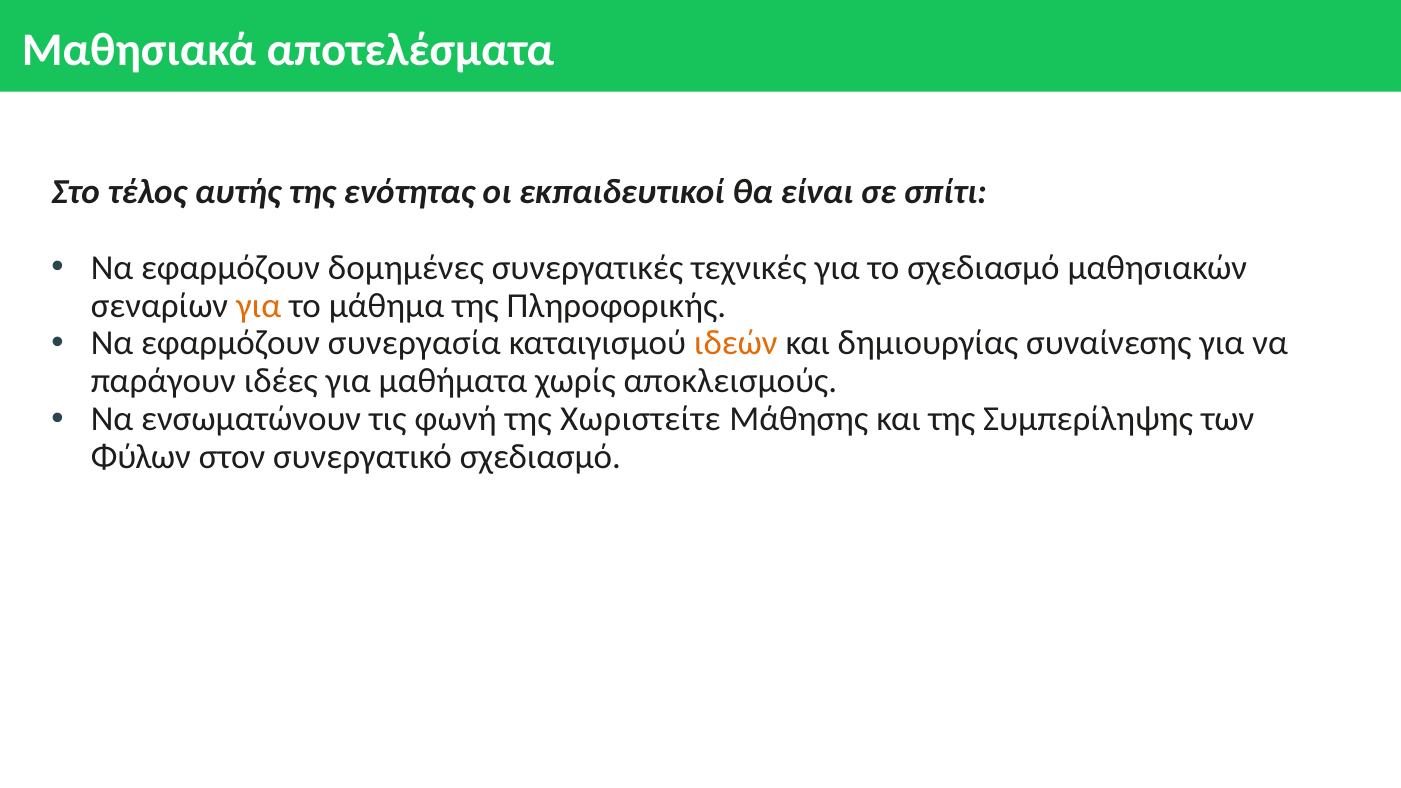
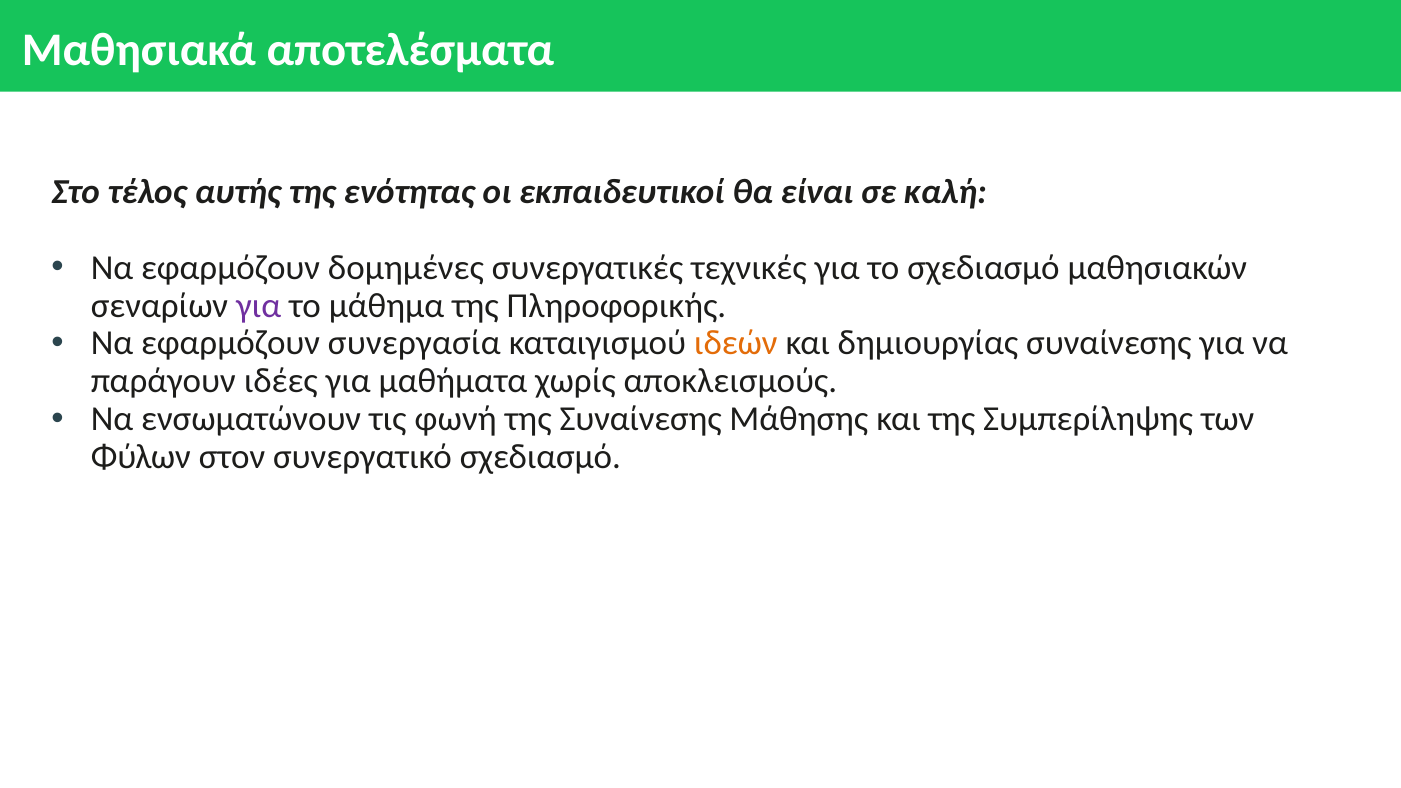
σπίτι: σπίτι -> καλή
για at (259, 305) colour: orange -> purple
της Χωριστείτε: Χωριστείτε -> Συναίνεσης
